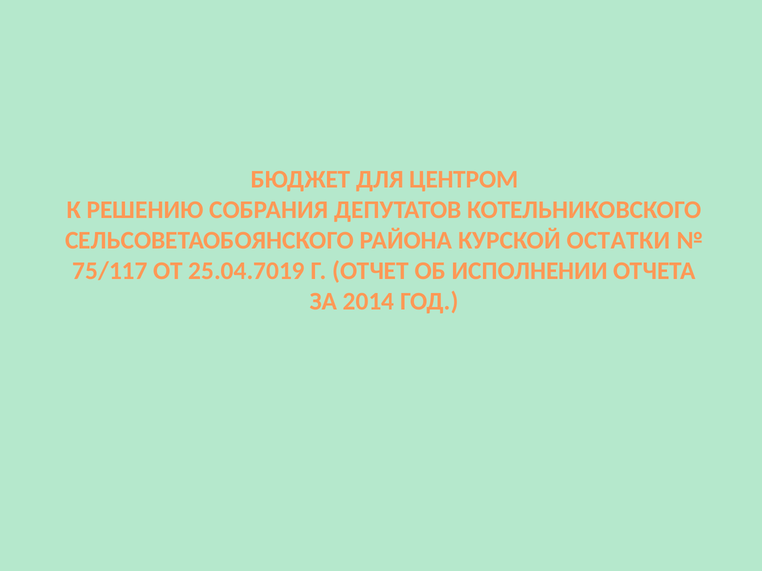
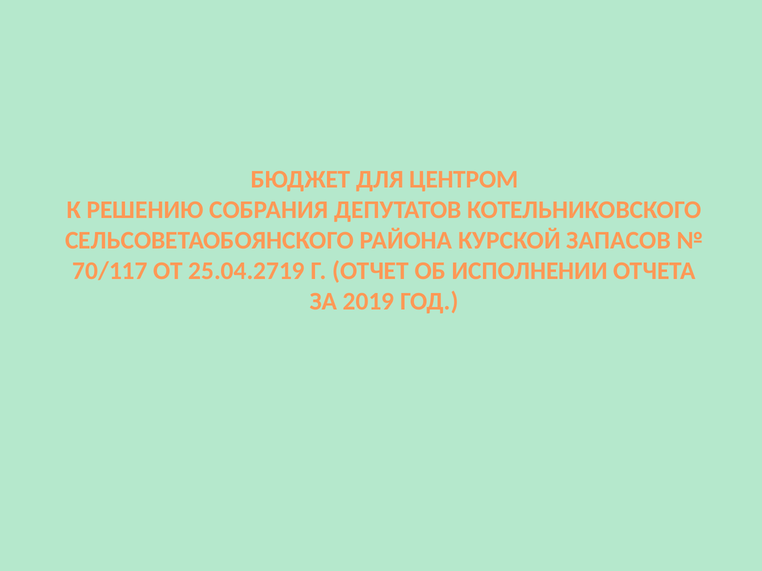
ОСТАТКИ: ОСТАТКИ -> ЗАПАСОВ
75/117: 75/117 -> 70/117
25.04.7019: 25.04.7019 -> 25.04.2719
2014: 2014 -> 2019
